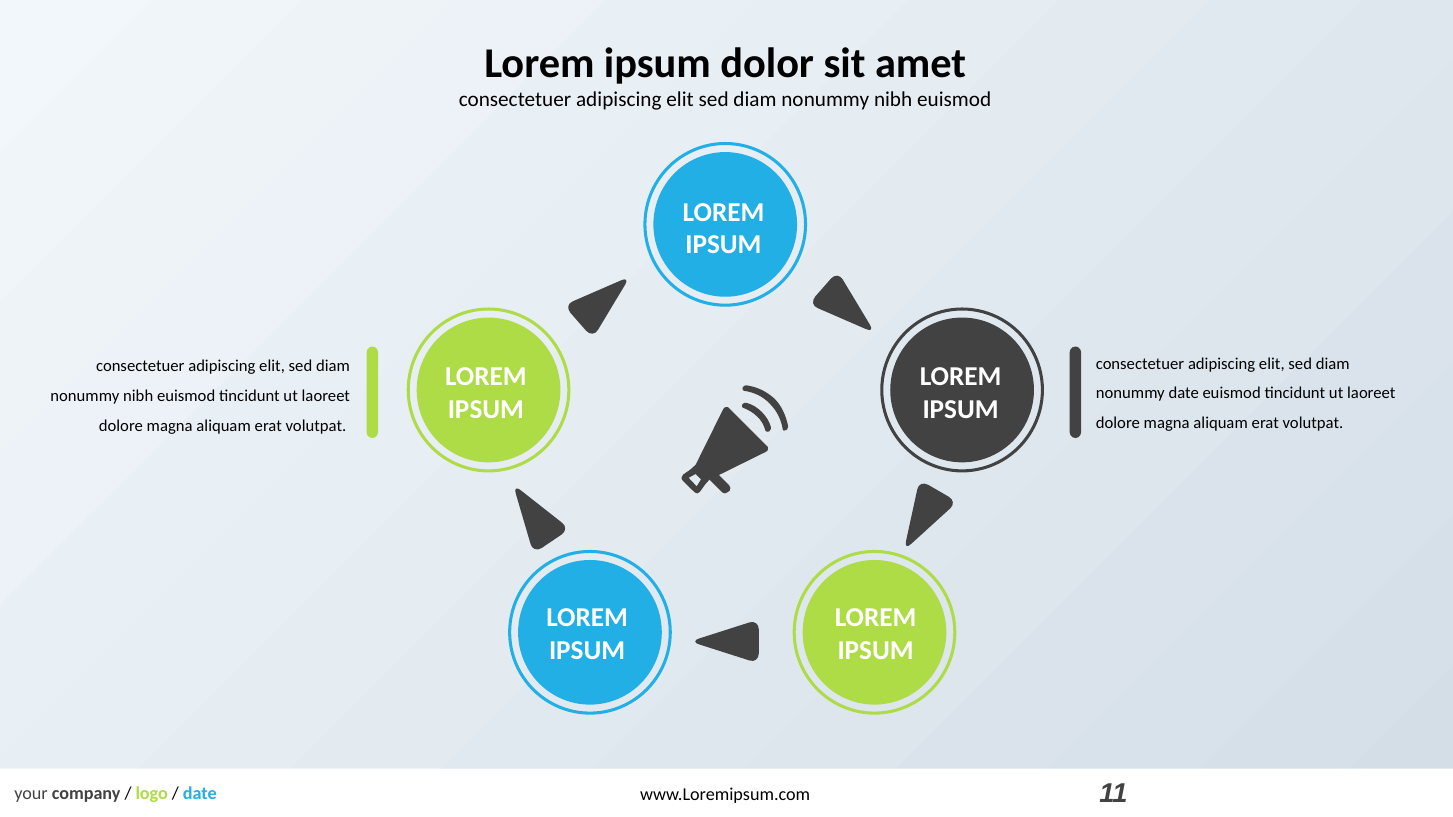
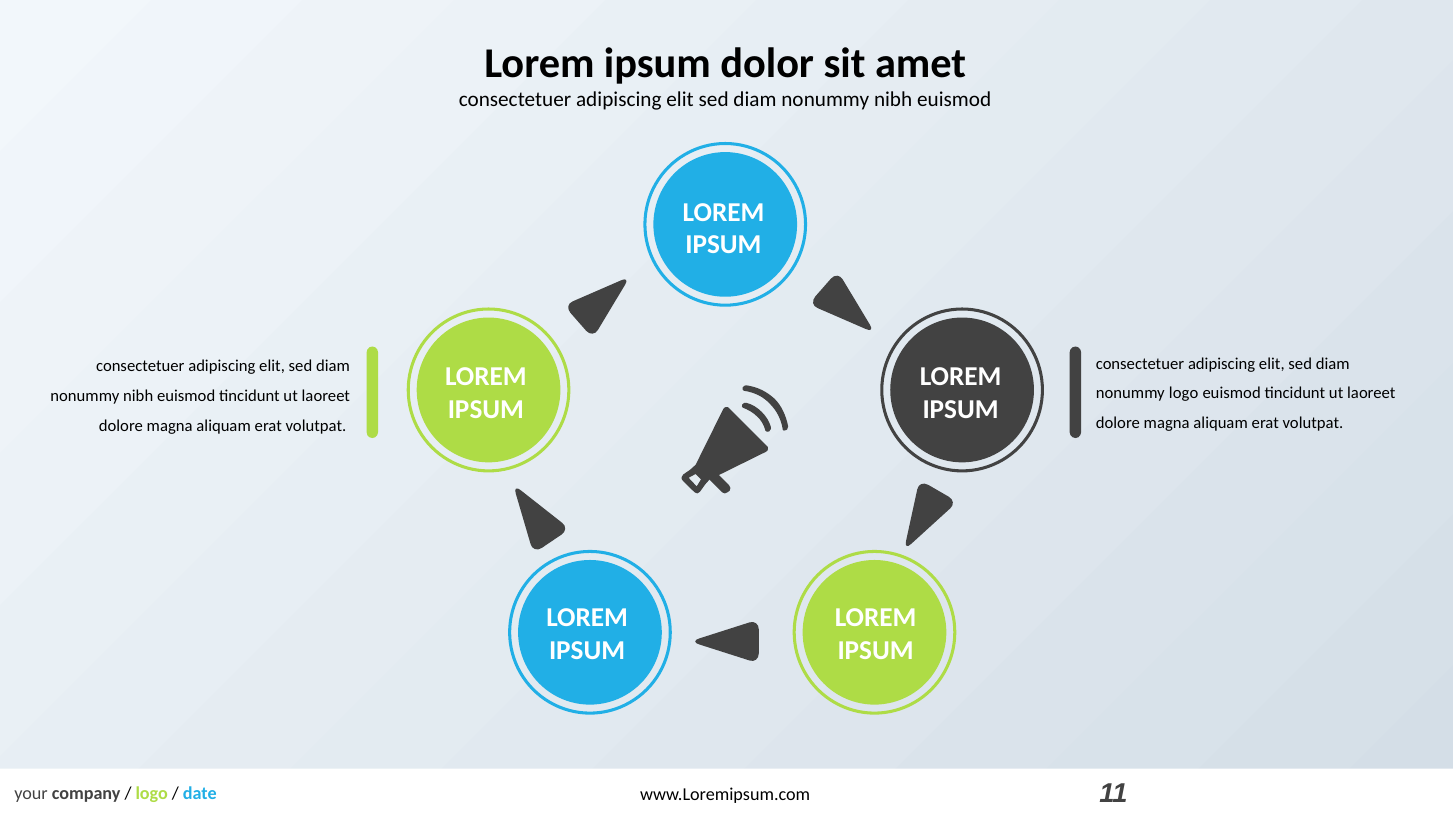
nonummy date: date -> logo
